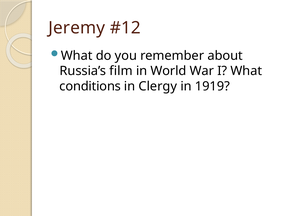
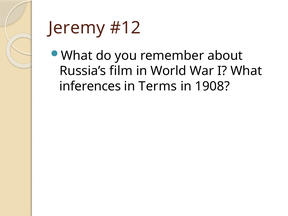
conditions: conditions -> inferences
Clergy: Clergy -> Terms
1919: 1919 -> 1908
